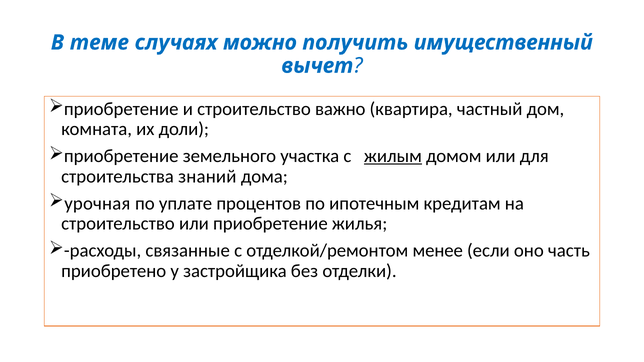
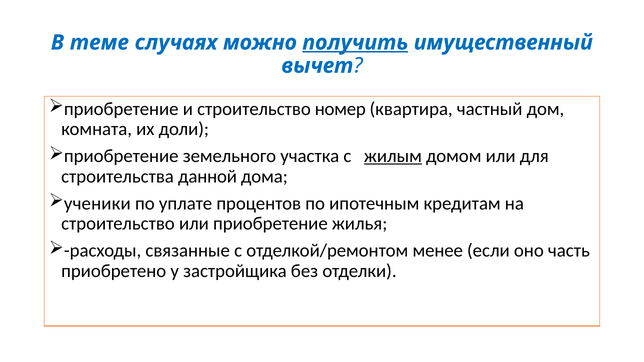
получить underline: none -> present
важно: важно -> номер
знаний: знаний -> данной
урочная: урочная -> ученики
